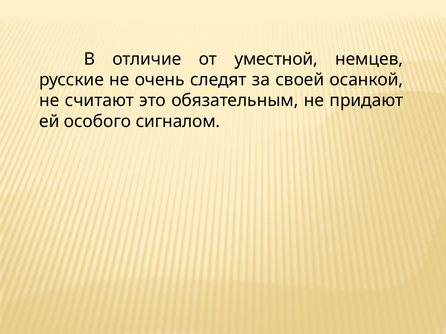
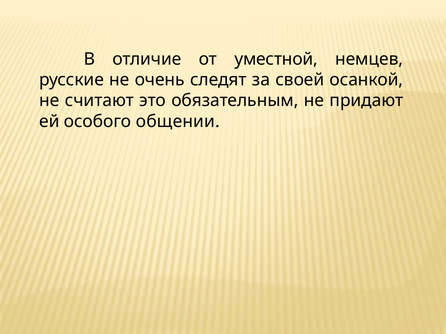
сигналом: сигналом -> общении
